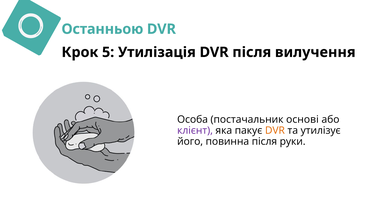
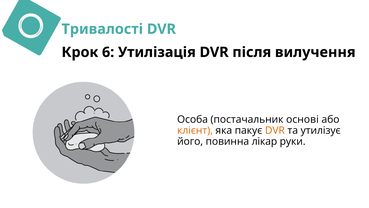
Останньою: Останньою -> Тривалості
5: 5 -> 6
клієнт colour: purple -> orange
повинна після: після -> лікар
